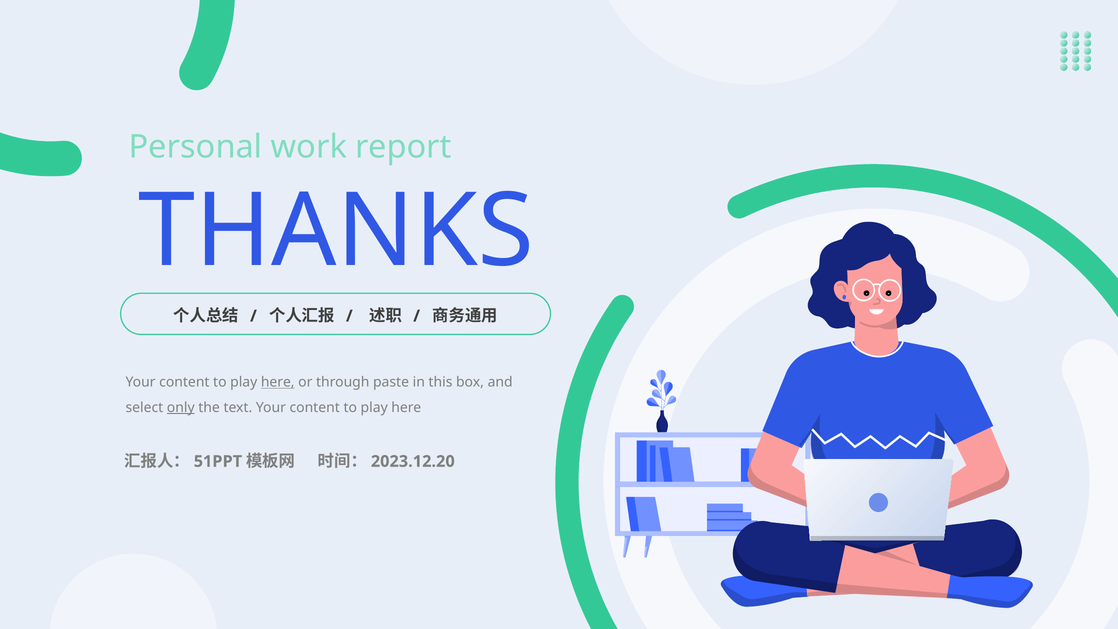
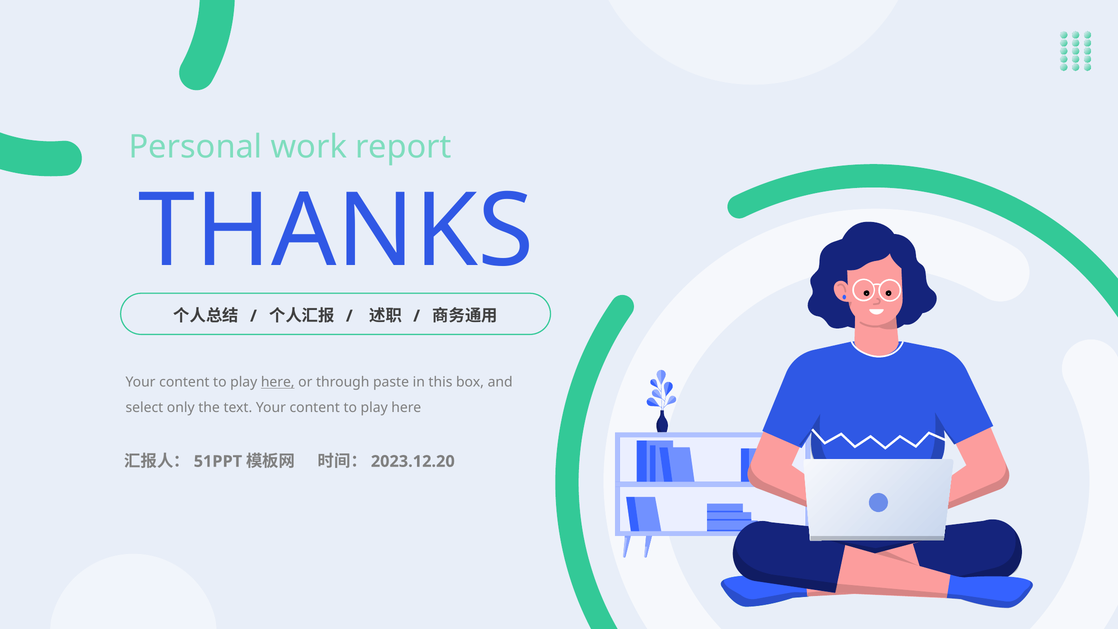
only underline: present -> none
